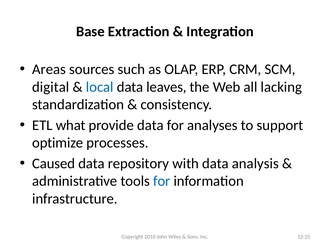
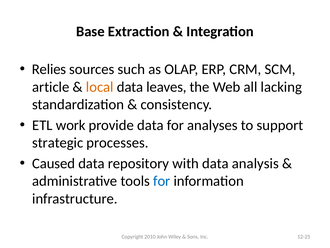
Areas: Areas -> Relies
digital: digital -> article
local colour: blue -> orange
what: what -> work
optimize: optimize -> strategic
